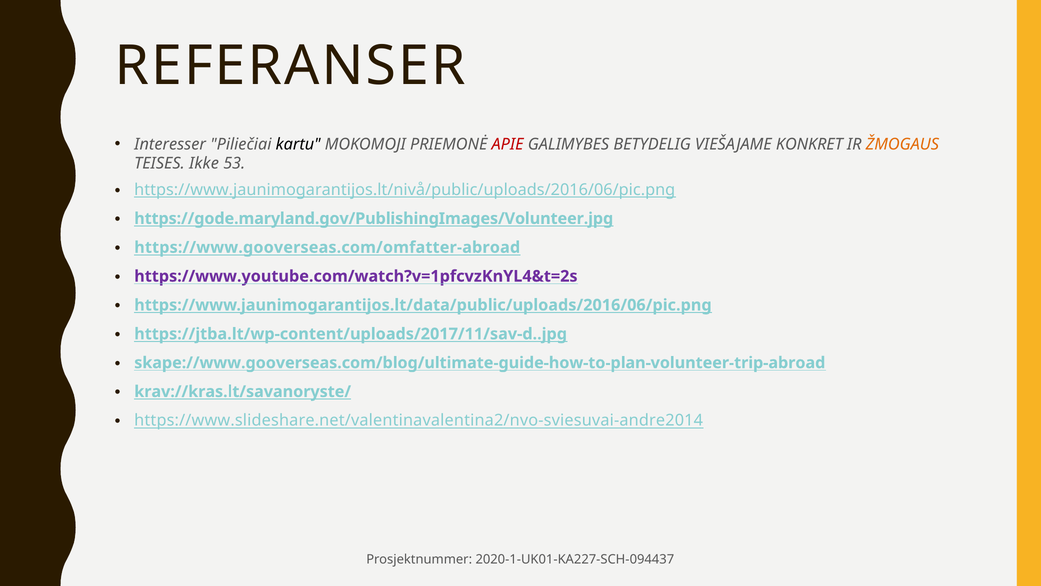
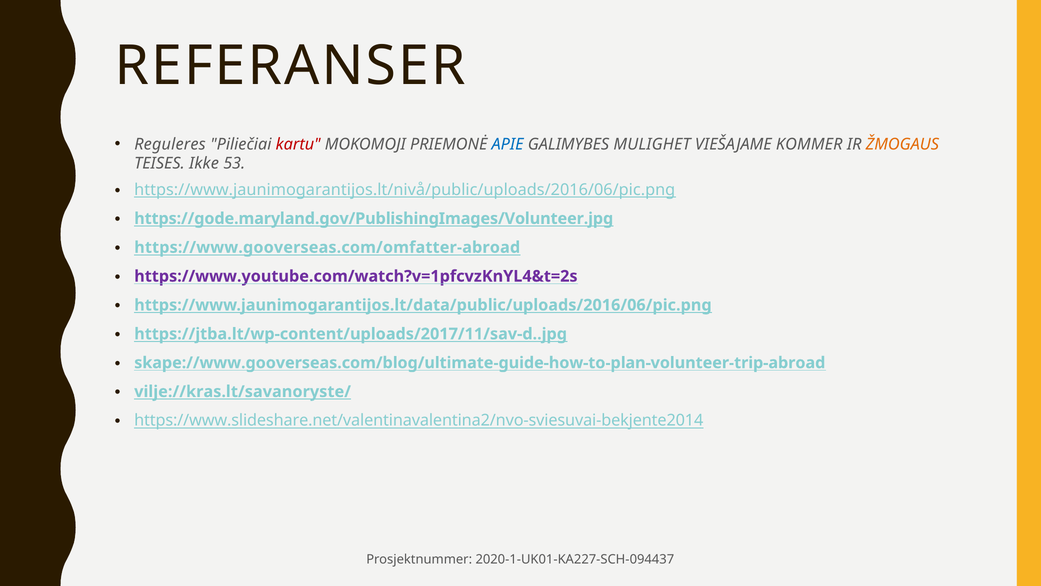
Interesser: Interesser -> Reguleres
kartu colour: black -> red
APIE colour: red -> blue
BETYDELIG: BETYDELIG -> MULIGHET
KONKRET: KONKRET -> KOMMER
krav://kras.lt/savanoryste/: krav://kras.lt/savanoryste/ -> vilje://kras.lt/savanoryste/
https://www.slideshare.net/valentinavalentina2/nvo-sviesuvai-andre2014: https://www.slideshare.net/valentinavalentina2/nvo-sviesuvai-andre2014 -> https://www.slideshare.net/valentinavalentina2/nvo-sviesuvai-bekjente2014
